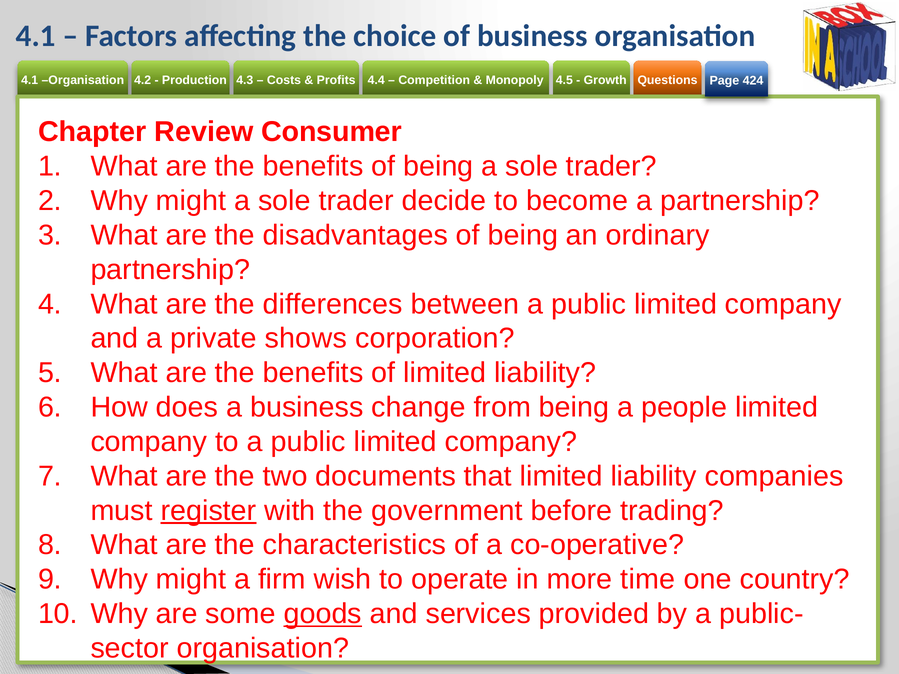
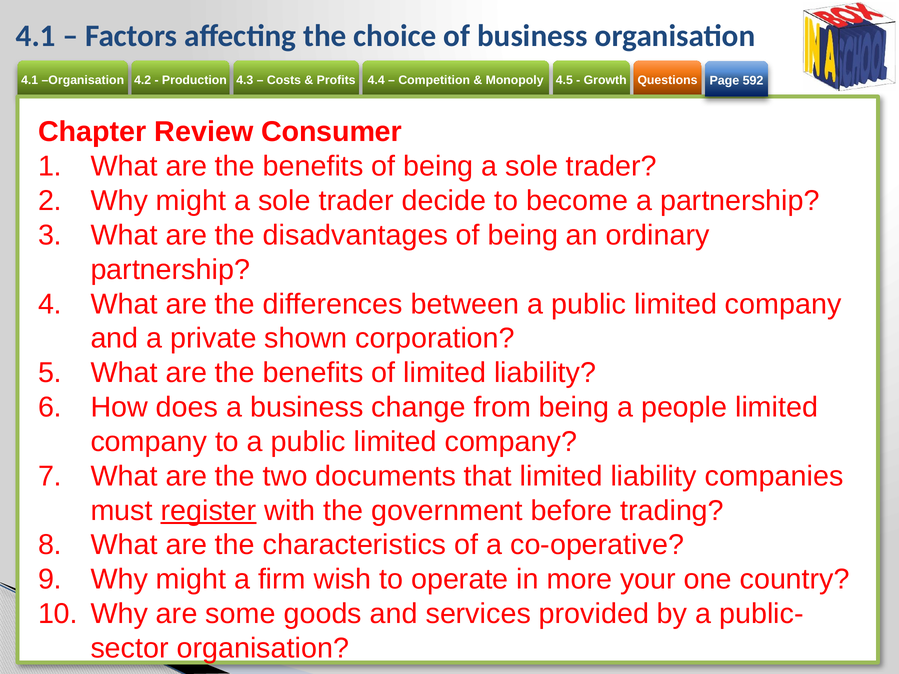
424: 424 -> 592
shows: shows -> shown
time: time -> your
goods underline: present -> none
